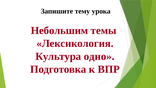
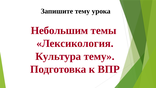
Культура одно: одно -> тему
